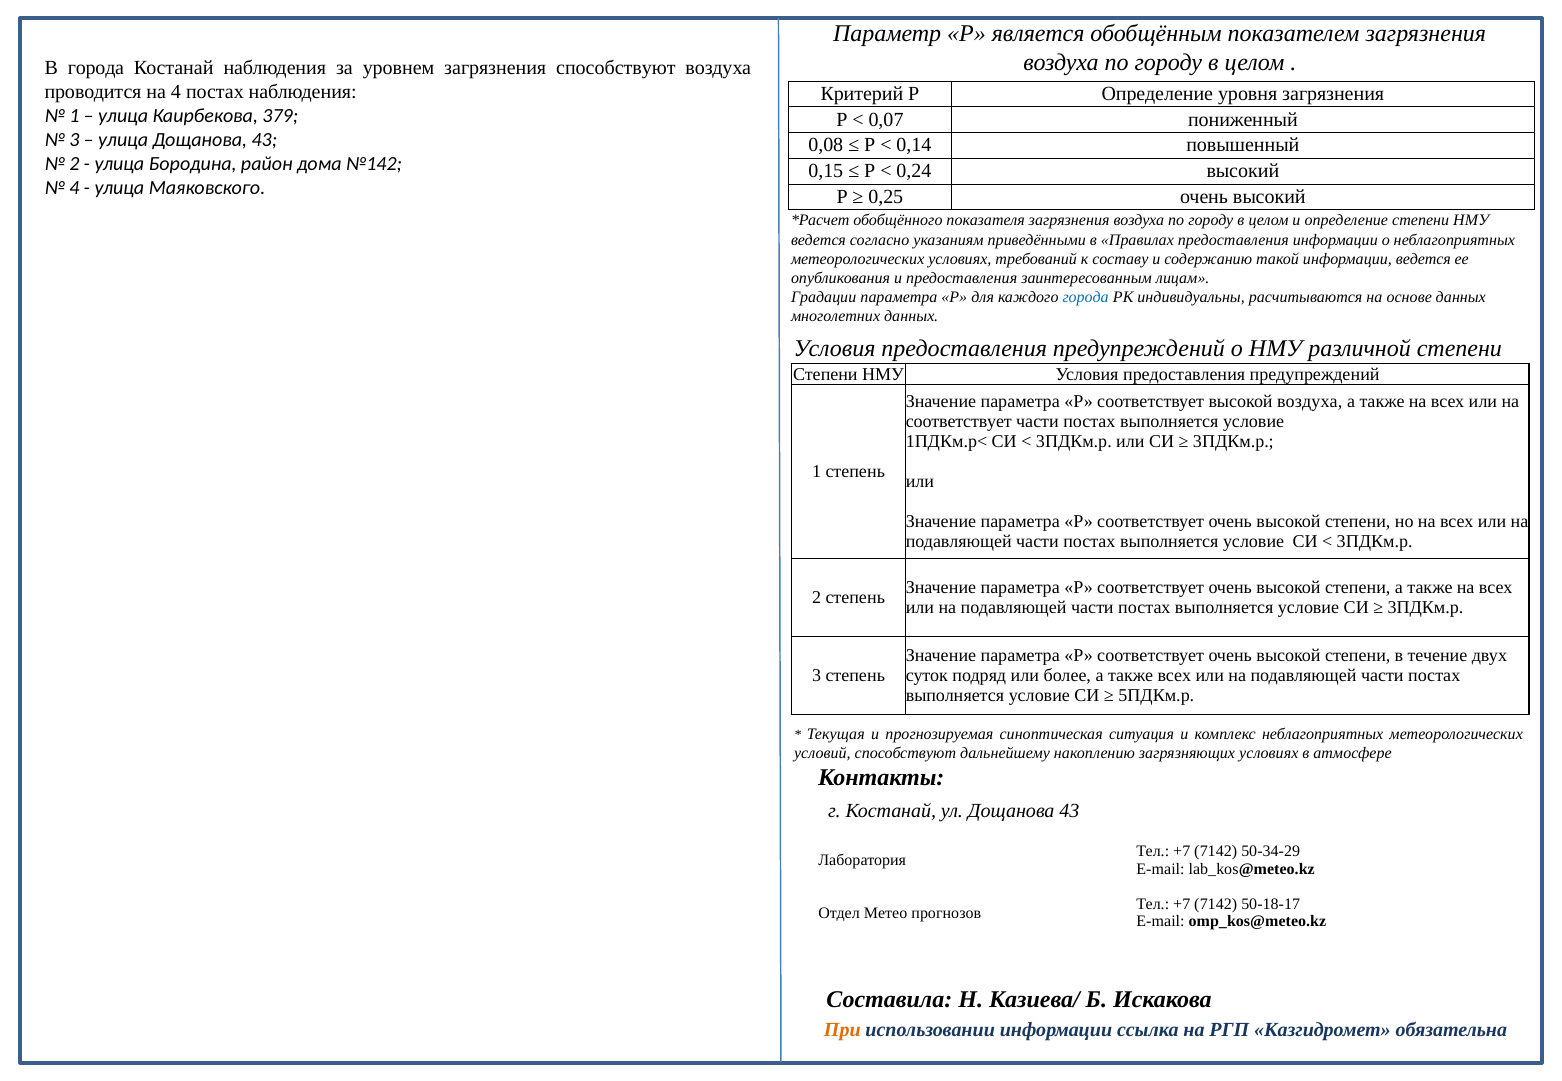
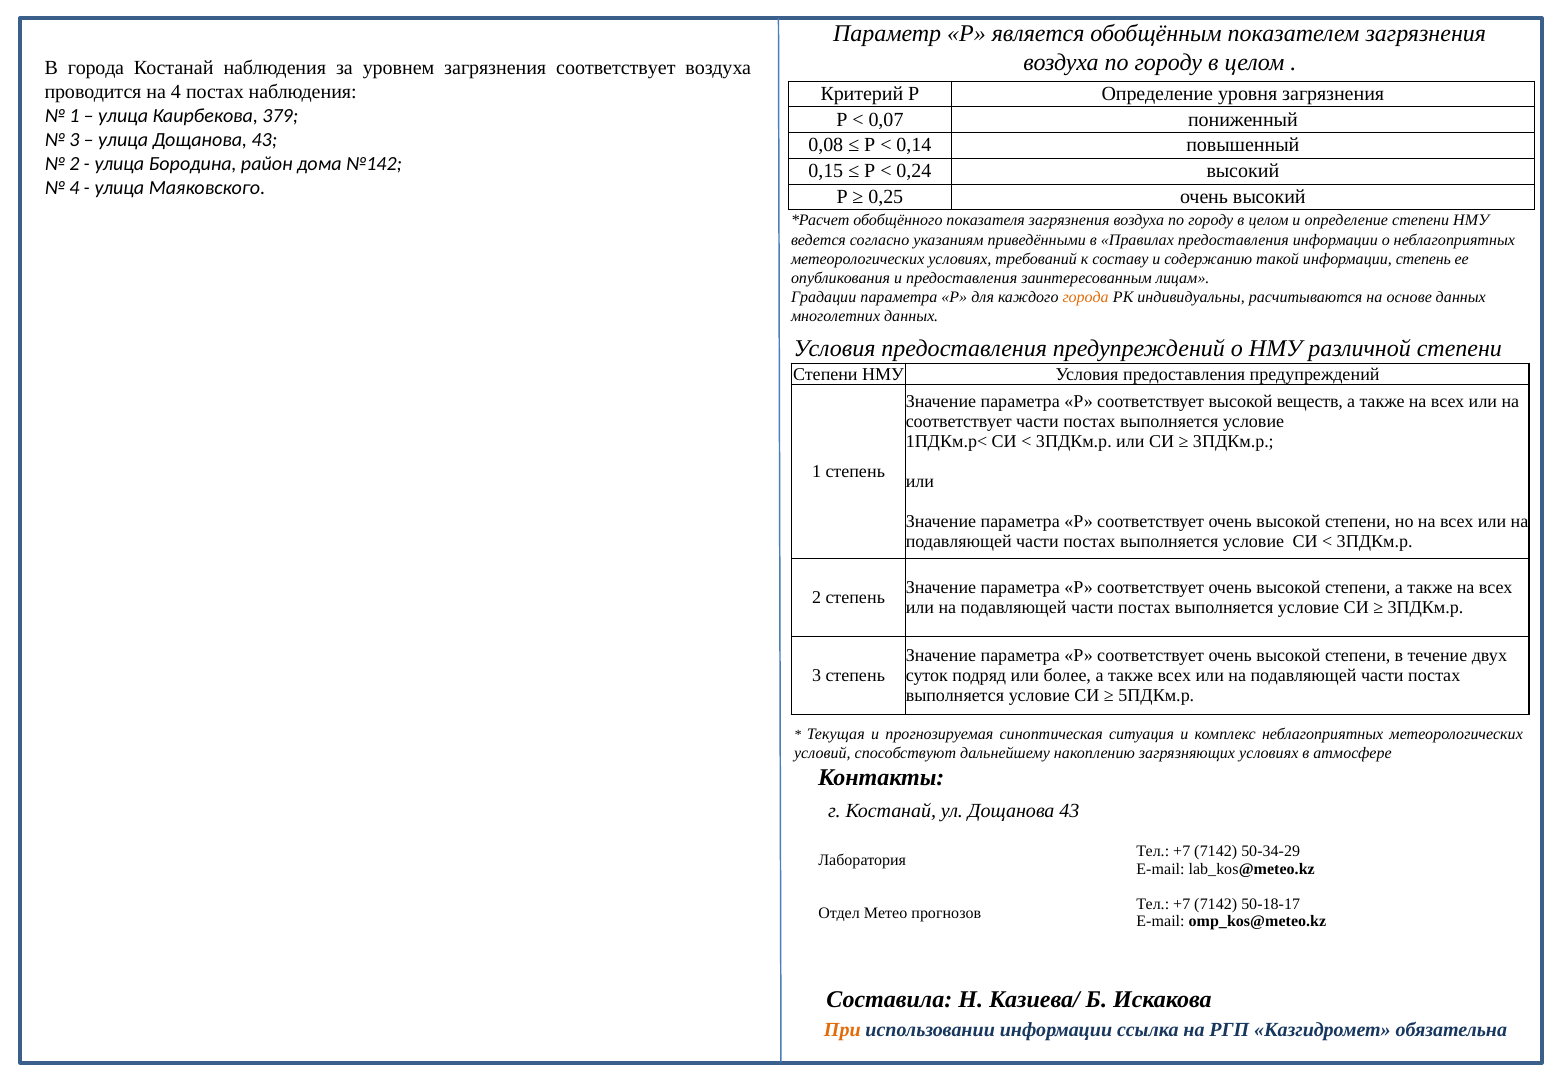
загрязнения способствуют: способствуют -> соответствует
информации ведется: ведется -> степень
города at (1086, 298) colour: blue -> orange
высокой воздуха: воздуха -> веществ
